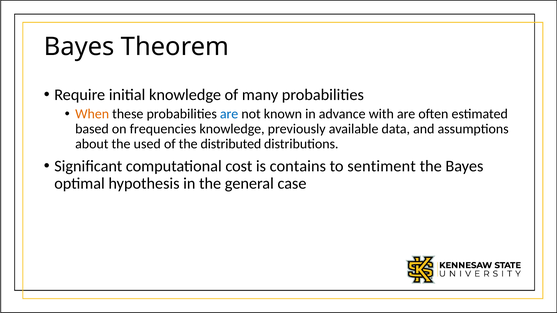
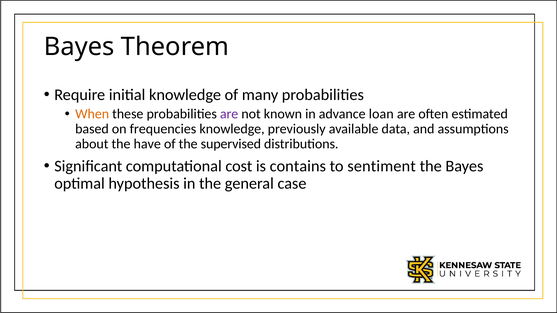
are at (229, 114) colour: blue -> purple
with: with -> loan
used: used -> have
distributed: distributed -> supervised
